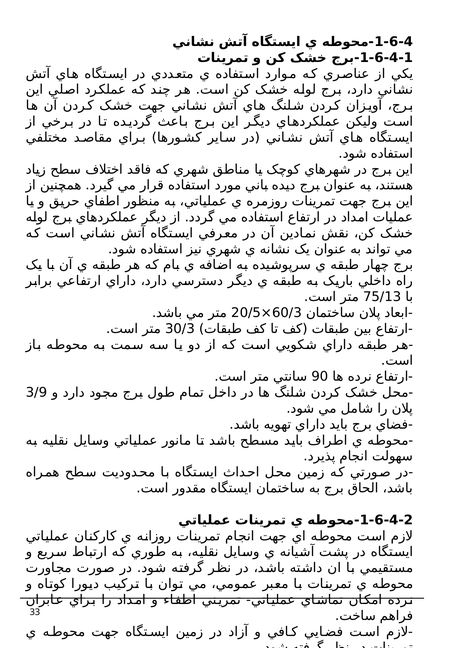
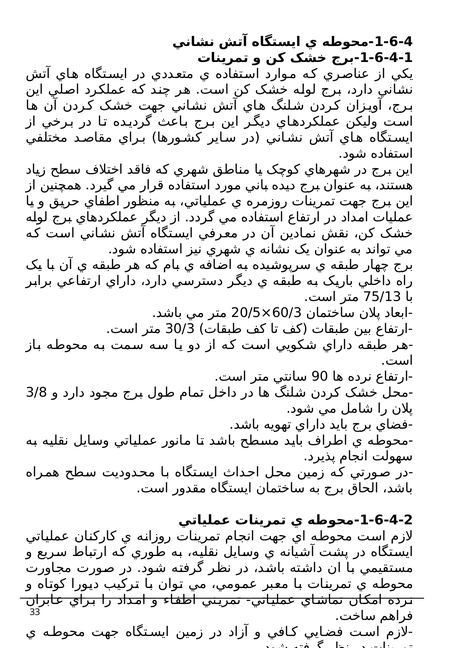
3/9: 3/9 -> 3/8
